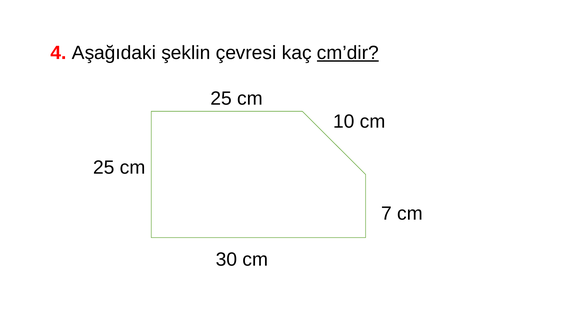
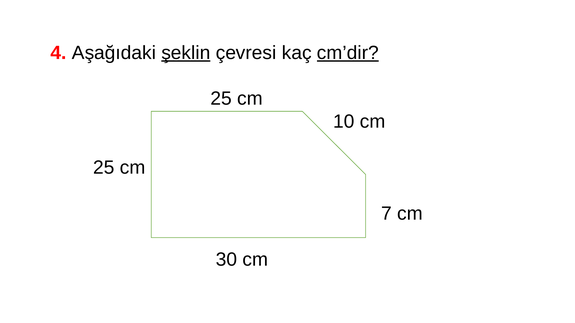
şeklin underline: none -> present
